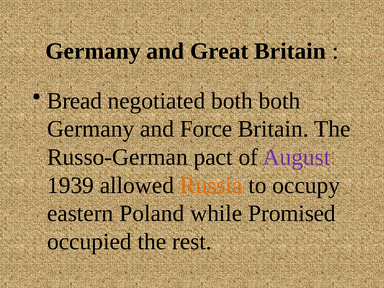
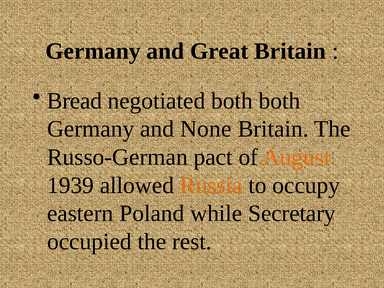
Force: Force -> None
August colour: purple -> orange
Promised: Promised -> Secretary
